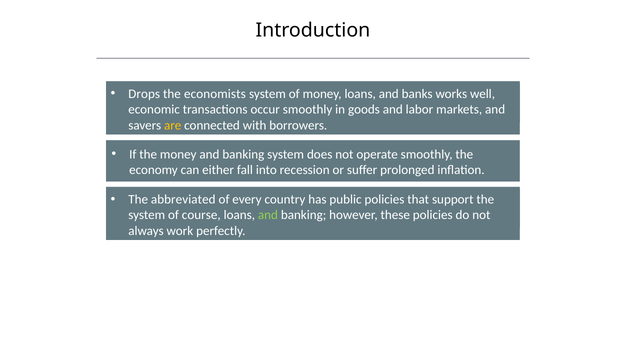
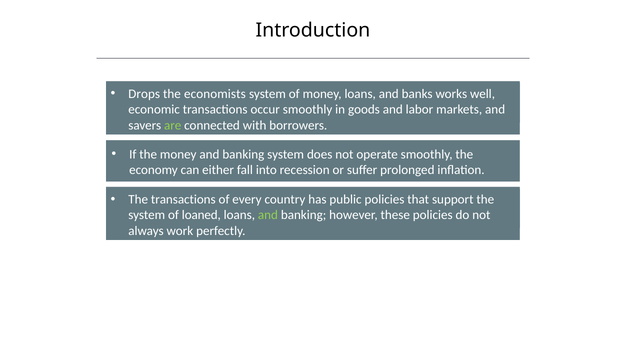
are colour: yellow -> light green
The abbreviated: abbreviated -> transactions
course: course -> loaned
